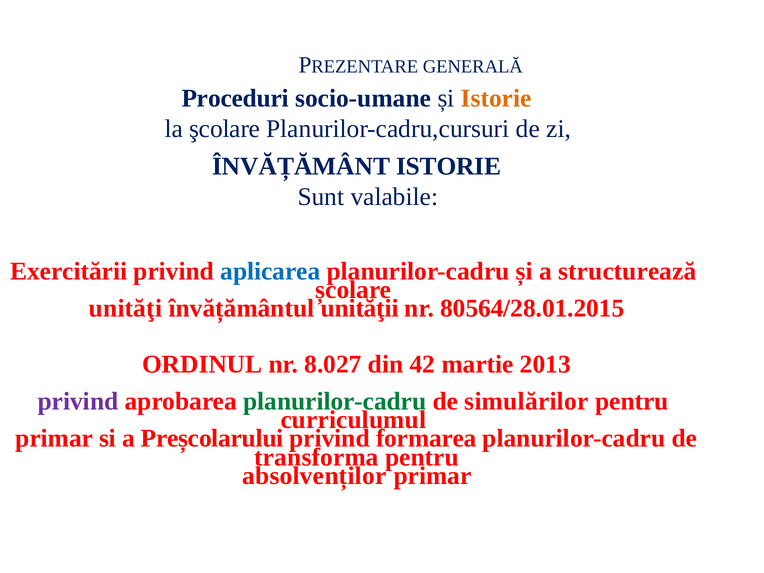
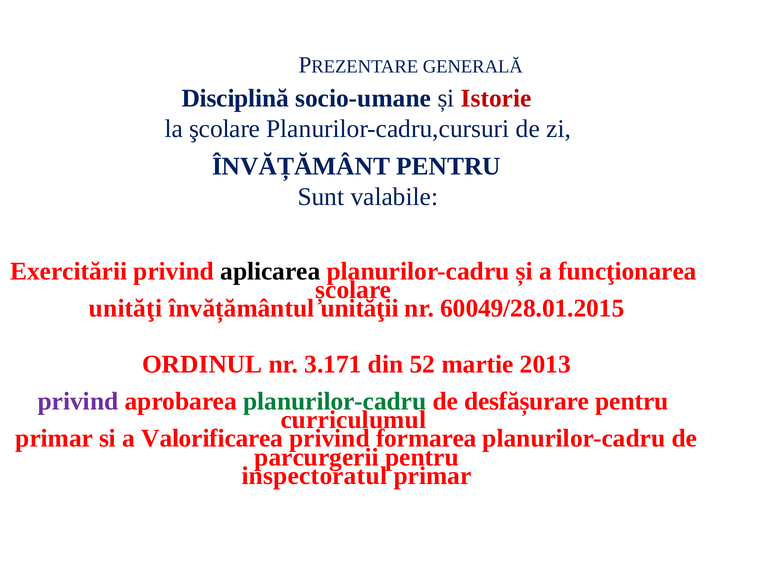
Proceduri: Proceduri -> Disciplină
Istorie at (496, 98) colour: orange -> red
ÎNVĂȚĂMÂNT ISTORIE: ISTORIE -> PENTRU
aplicarea colour: blue -> black
structurează: structurează -> funcţionarea
80564/28.01.2015: 80564/28.01.2015 -> 60049/28.01.2015
8.027: 8.027 -> 3.171
42: 42 -> 52
simulărilor: simulărilor -> desfășurare
Preșcolarului: Preșcolarului -> Valorificarea
transforma: transforma -> parcurgerii
absolvenților: absolvenților -> inspectoratul
